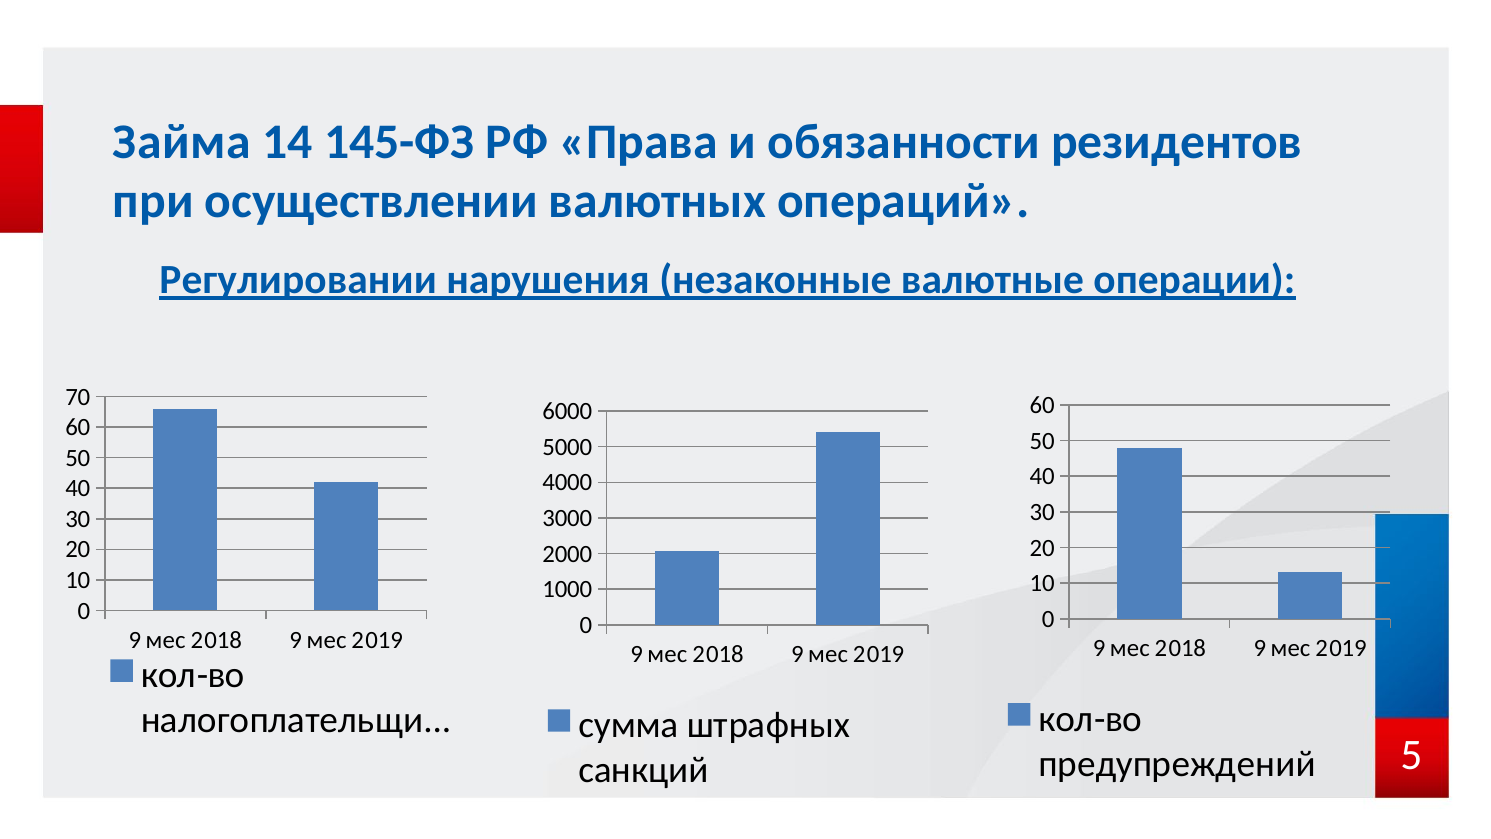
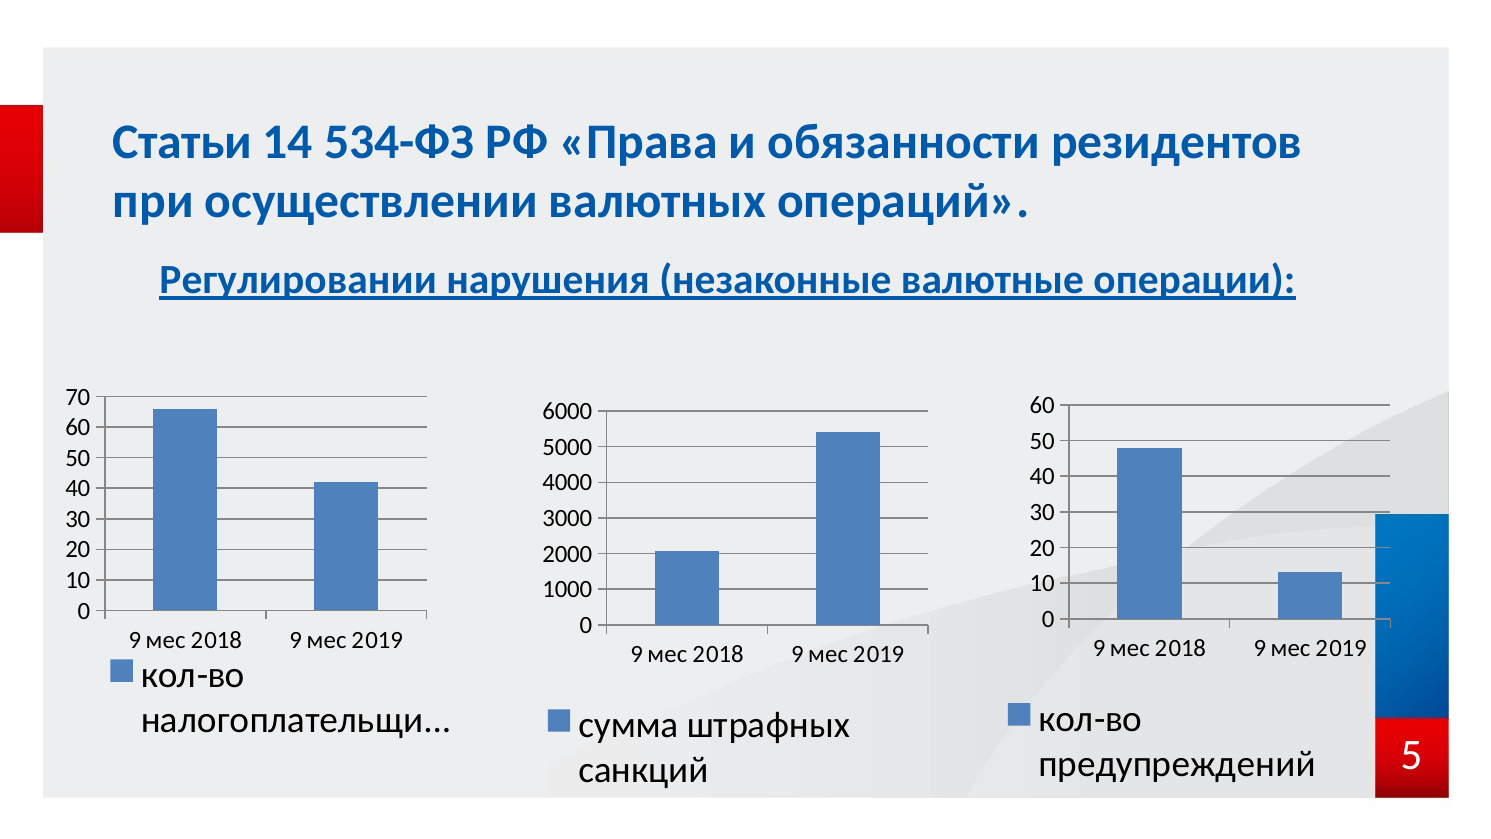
Займа: Займа -> Статьи
145-ФЗ: 145-ФЗ -> 534-ФЗ
